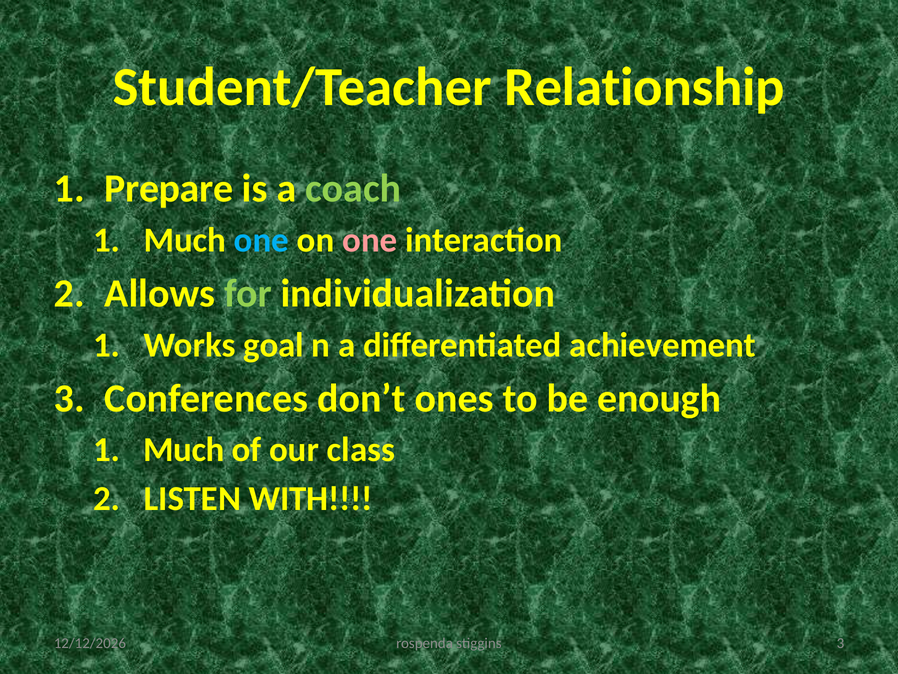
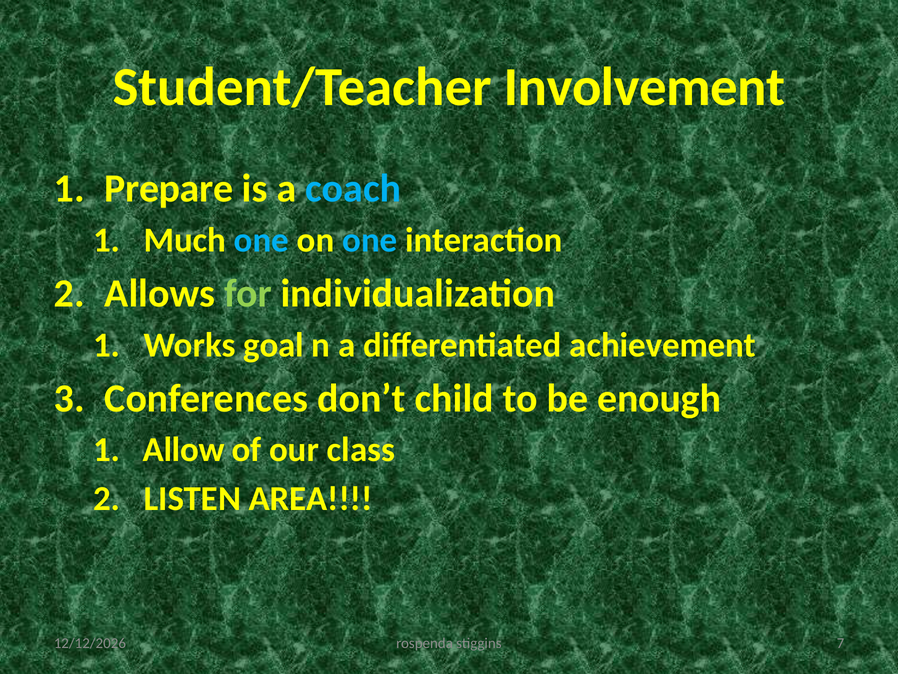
Relationship: Relationship -> Involvement
coach colour: light green -> light blue
one at (370, 240) colour: pink -> light blue
ones: ones -> child
Much at (184, 450): Much -> Allow
WITH: WITH -> AREA
stiggins 3: 3 -> 7
